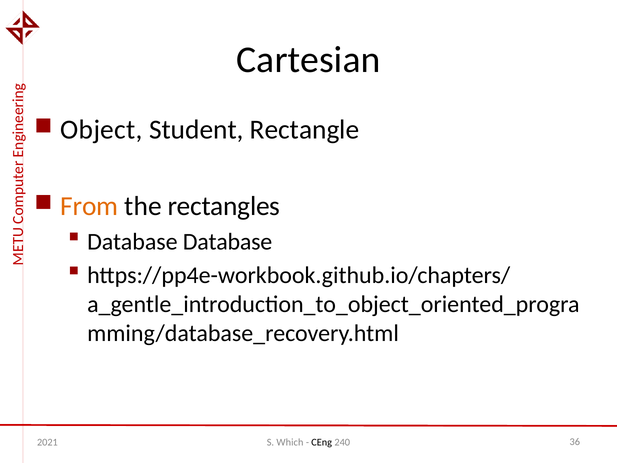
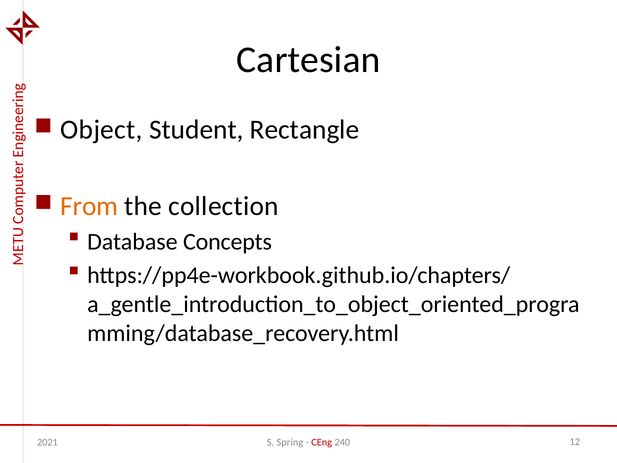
rectangles: rectangles -> collection
Database Database: Database -> Concepts
Which: Which -> Spring
CEng colour: black -> red
36: 36 -> 12
